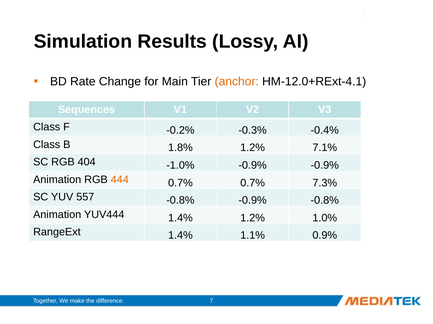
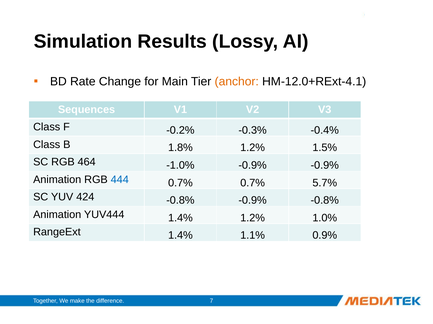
7.1%: 7.1% -> 1.5%
404: 404 -> 464
444 colour: orange -> blue
7.3%: 7.3% -> 5.7%
557: 557 -> 424
